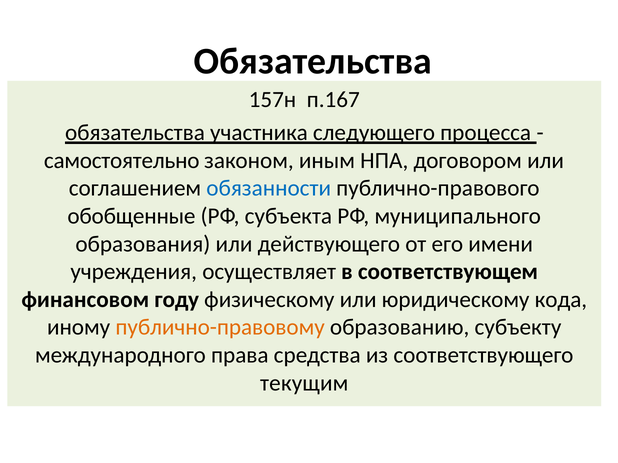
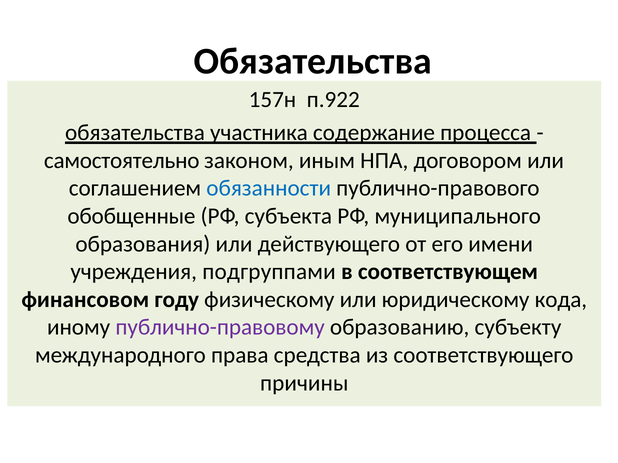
п.167: п.167 -> п.922
следующего: следующего -> содержание
осуществляет: осуществляет -> подгруппами
публично-правовому colour: orange -> purple
текущим: текущим -> причины
